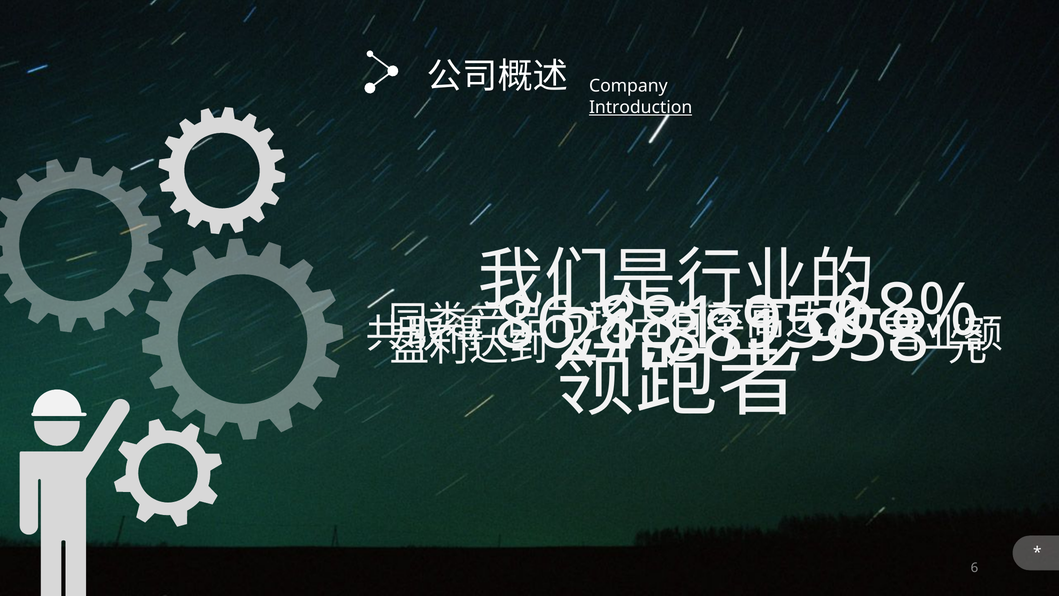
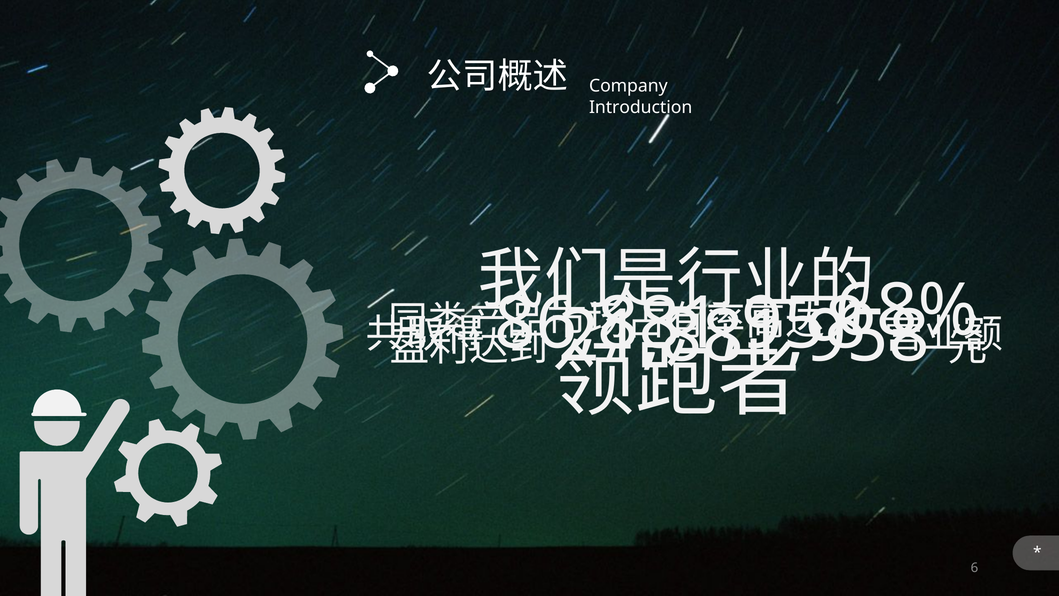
Introduction underline: present -> none
